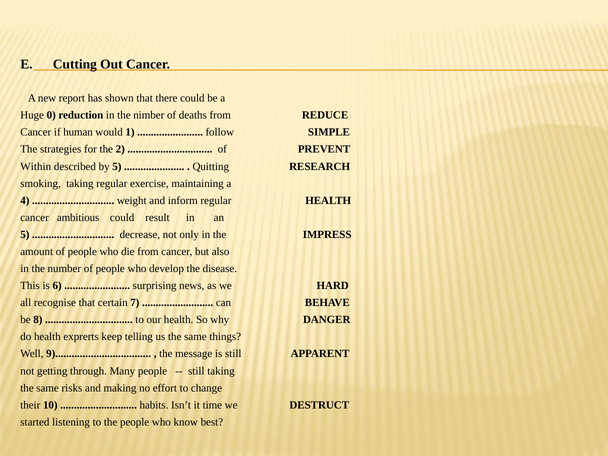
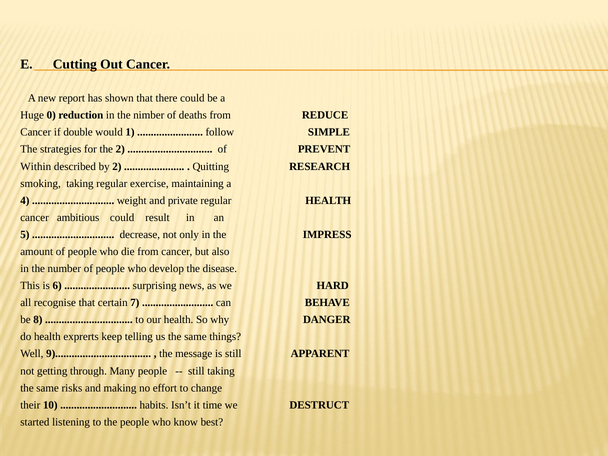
human: human -> double
by 5: 5 -> 2
inform: inform -> private
